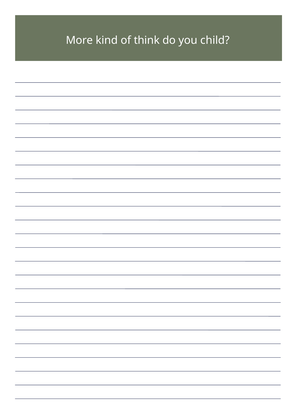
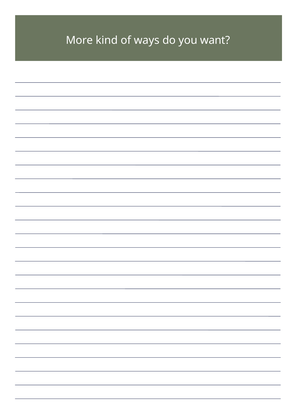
think: think -> ways
child: child -> want
